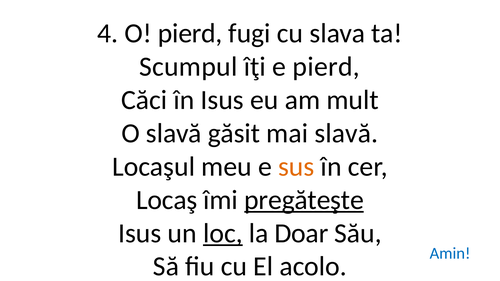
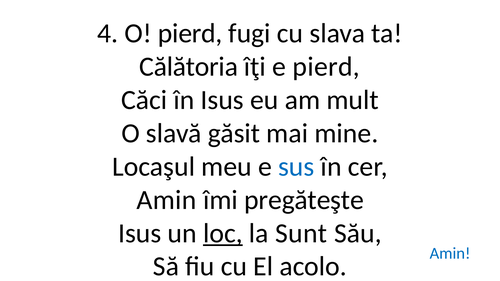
Scumpul: Scumpul -> Călătoria
mai slavă: slavă -> mine
sus colour: orange -> blue
Locaş at (167, 200): Locaş -> Amin
pregăteşte underline: present -> none
Doar: Doar -> Sunt
